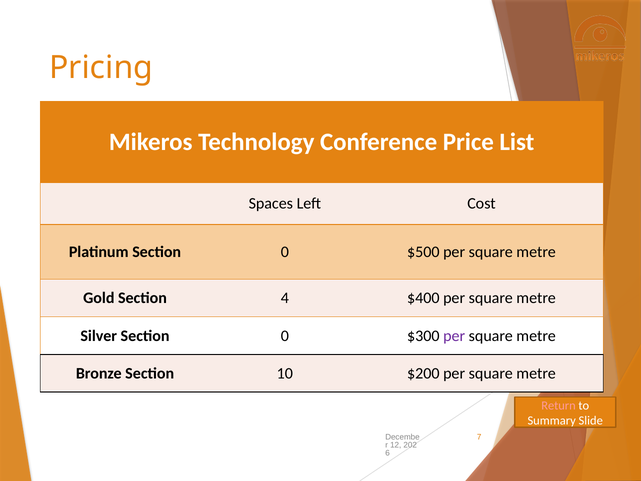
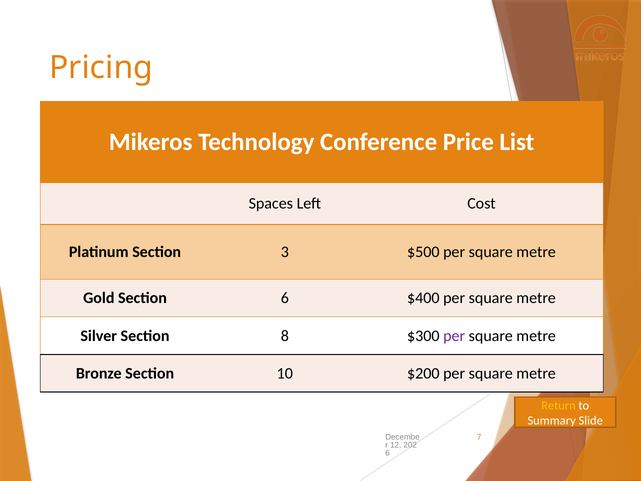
Platinum Section 0: 0 -> 3
Section 4: 4 -> 6
Silver Section 0: 0 -> 8
Return colour: pink -> yellow
